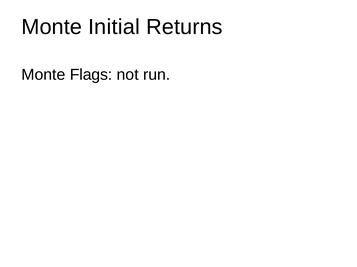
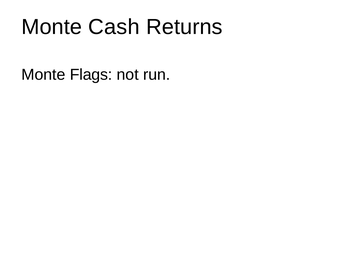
Initial: Initial -> Cash
